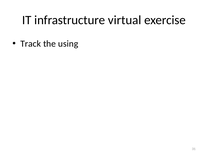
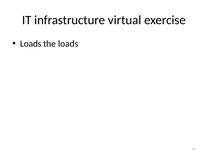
Track at (31, 44): Track -> Loads
the using: using -> loads
